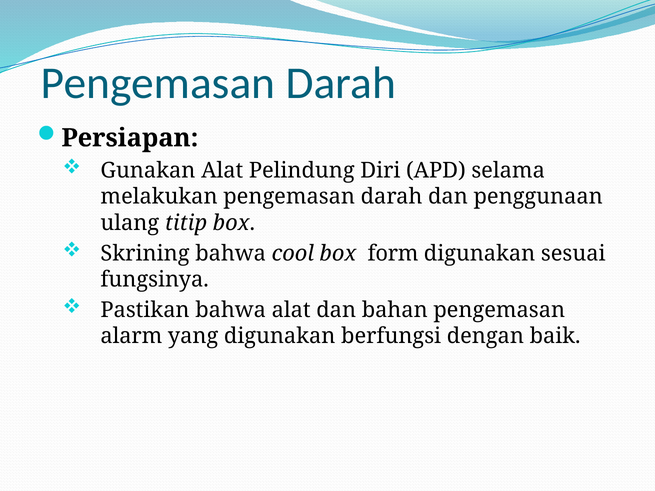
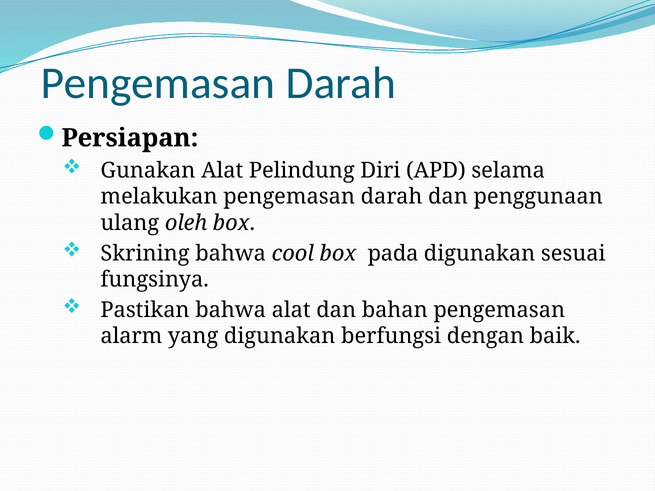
titip: titip -> oleh
form: form -> pada
